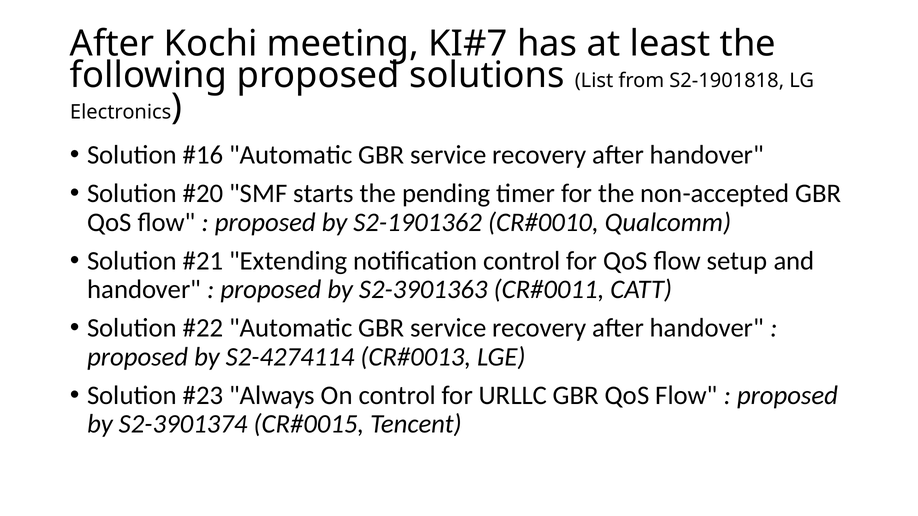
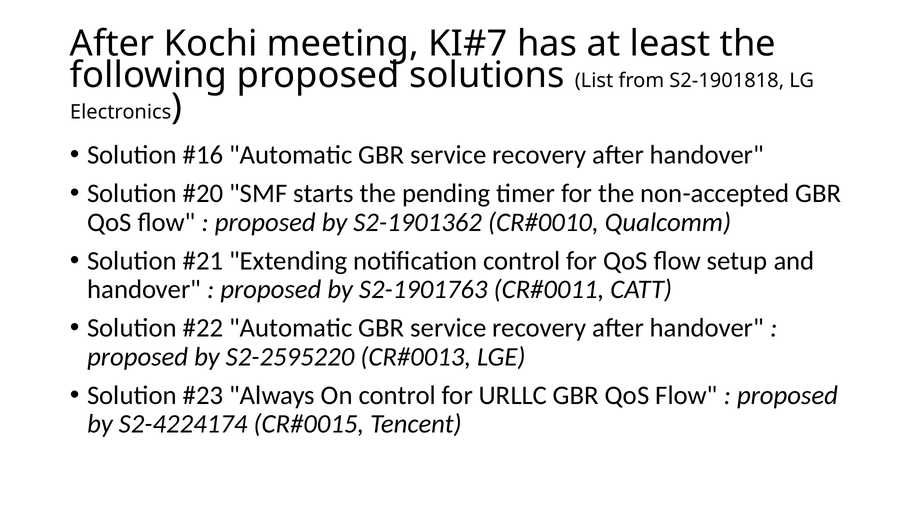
S2-3901363: S2-3901363 -> S2-1901763
S2-4274114: S2-4274114 -> S2-2595220
S2-3901374: S2-3901374 -> S2-4224174
